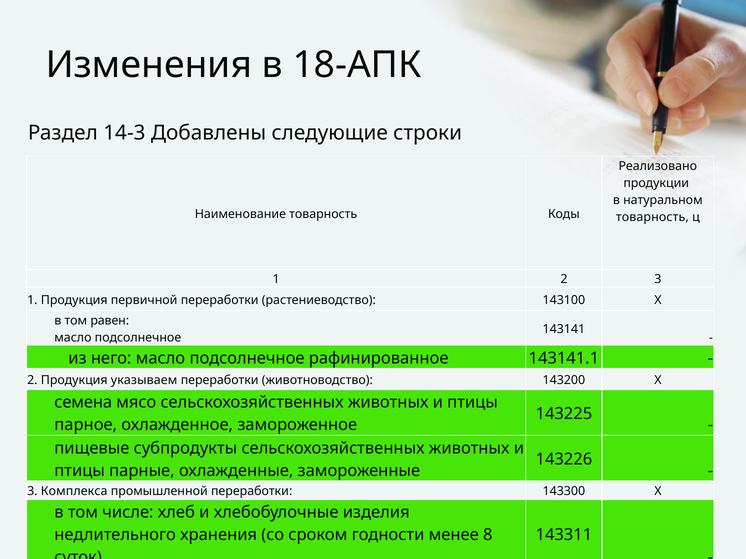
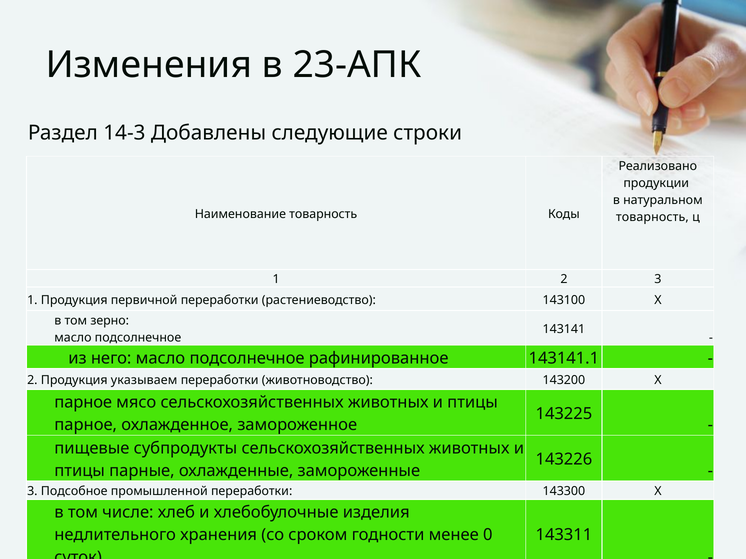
18-АПК: 18-АПК -> 23-АПК
равен: равен -> зерно
семена at (83, 403): семена -> парное
Комплекса: Комплекса -> Подсобное
8: 8 -> 0
